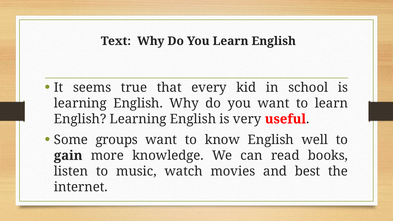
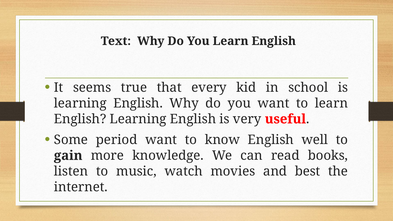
groups: groups -> period
